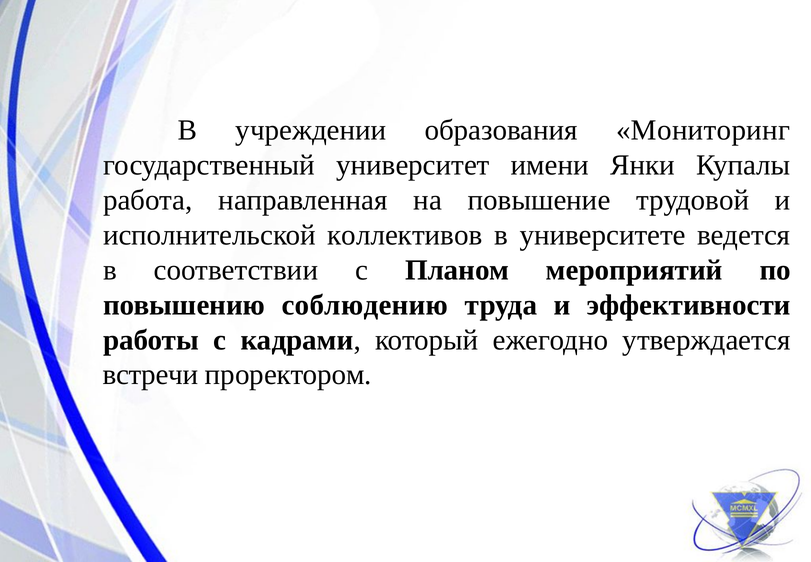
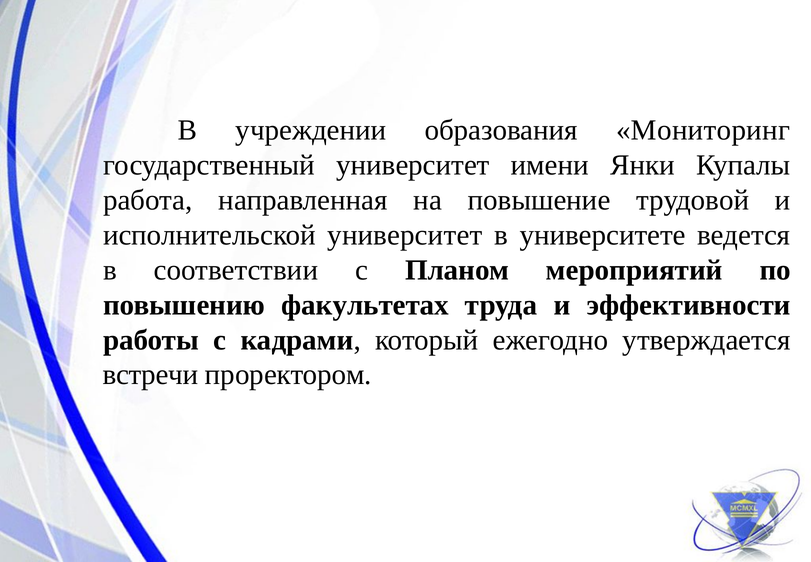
исполнительской коллективов: коллективов -> университет
соблюдению: соблюдению -> факультетах
